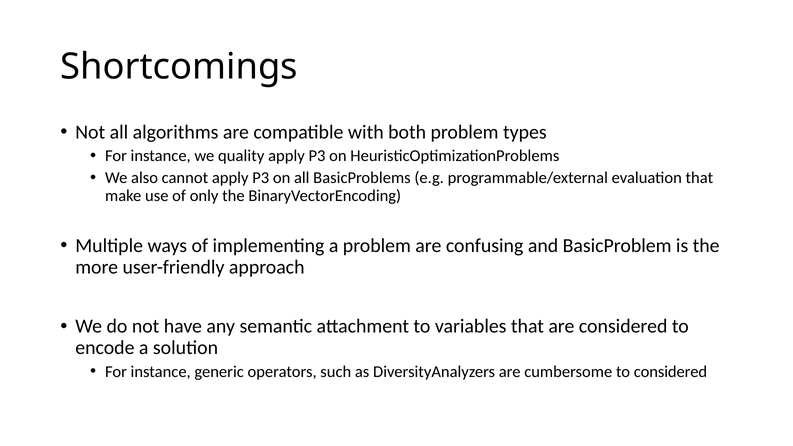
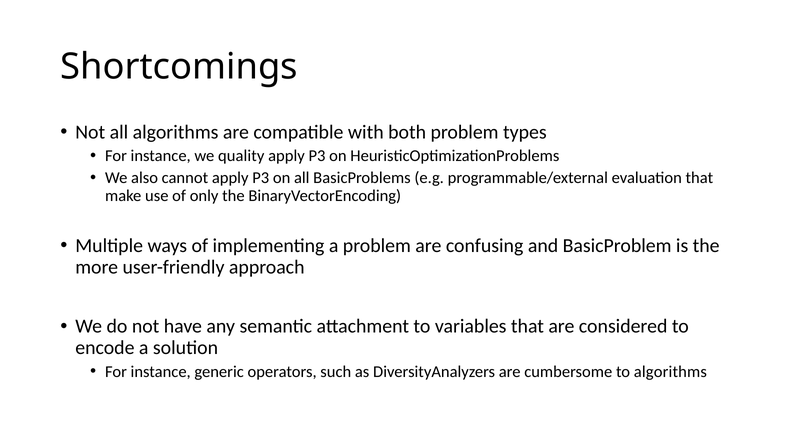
to considered: considered -> algorithms
